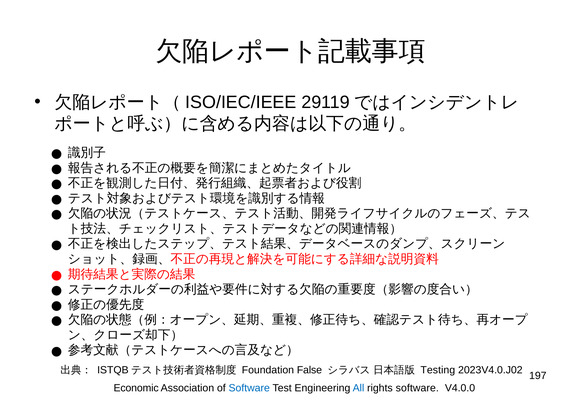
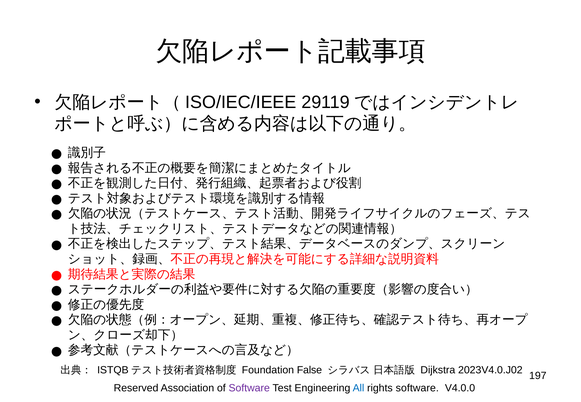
Testing: Testing -> Dijkstra
Economic: Economic -> Reserved
Software at (249, 388) colour: blue -> purple
